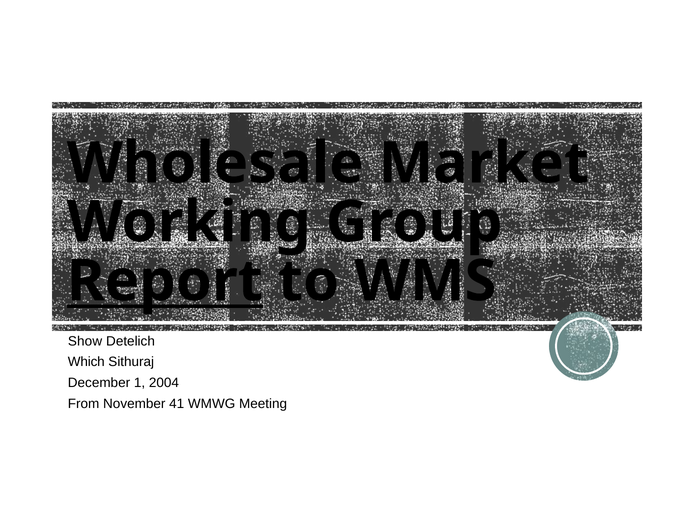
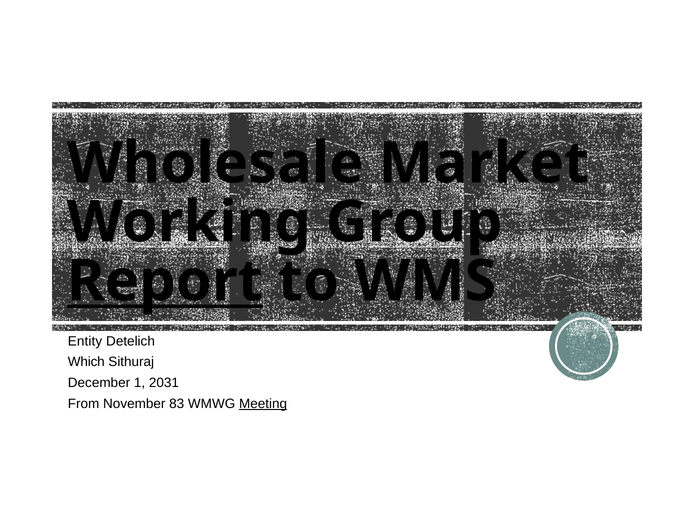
Show: Show -> Entity
2004: 2004 -> 2031
41: 41 -> 83
Meeting underline: none -> present
